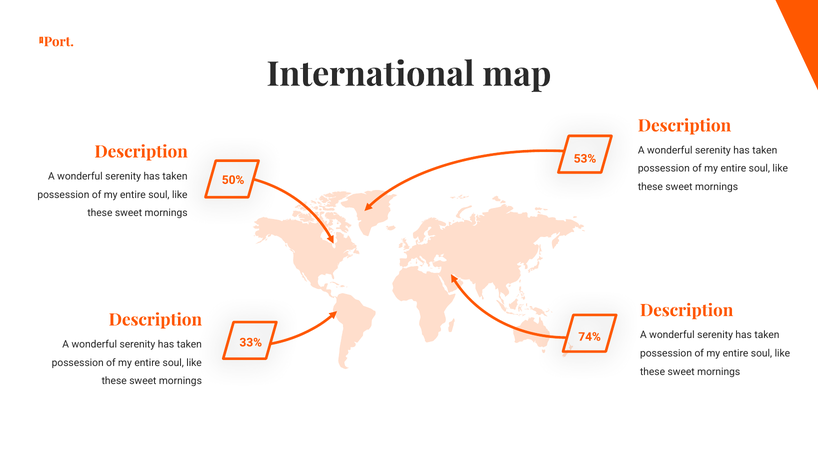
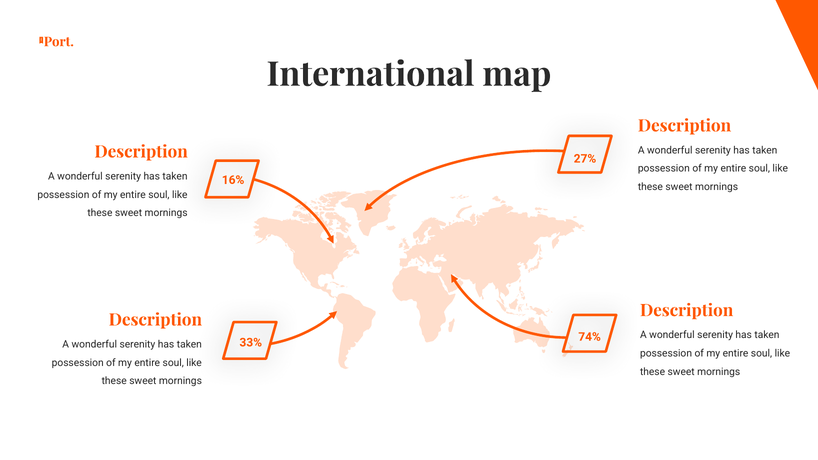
53%: 53% -> 27%
50%: 50% -> 16%
